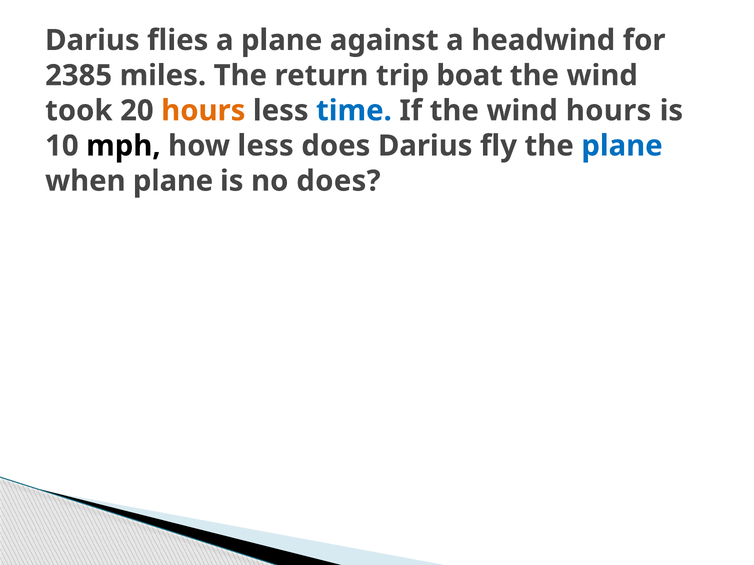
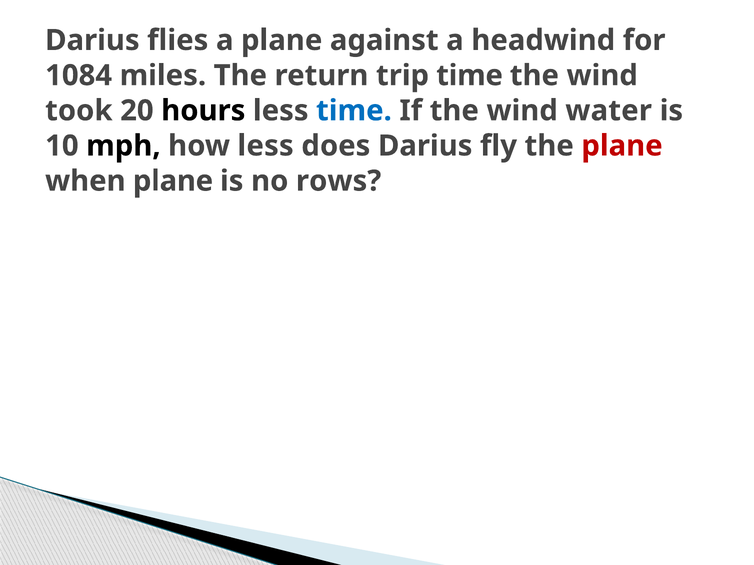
2385: 2385 -> 1084
trip boat: boat -> time
hours at (203, 111) colour: orange -> black
wind hours: hours -> water
plane at (622, 146) colour: blue -> red
no does: does -> rows
